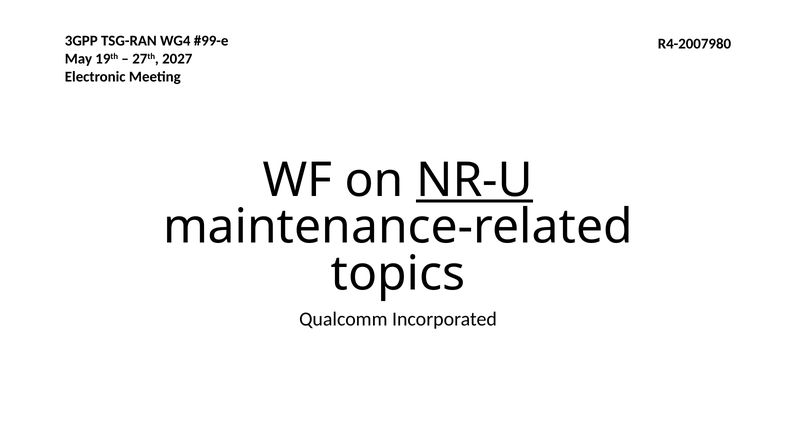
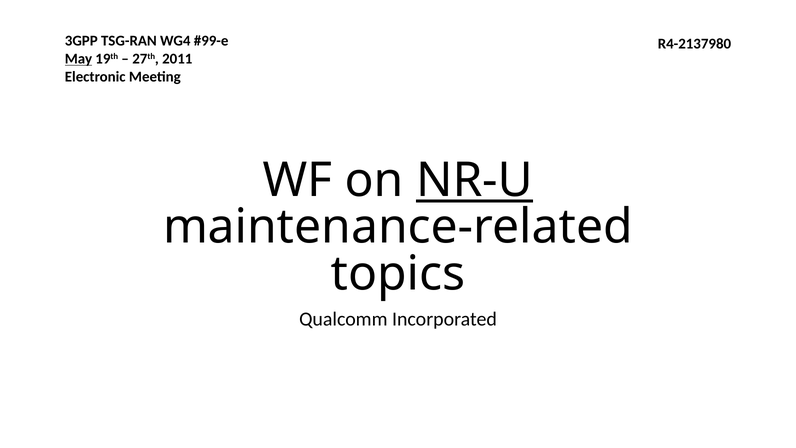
R4-2007980: R4-2007980 -> R4-2137980
May underline: none -> present
2027: 2027 -> 2011
